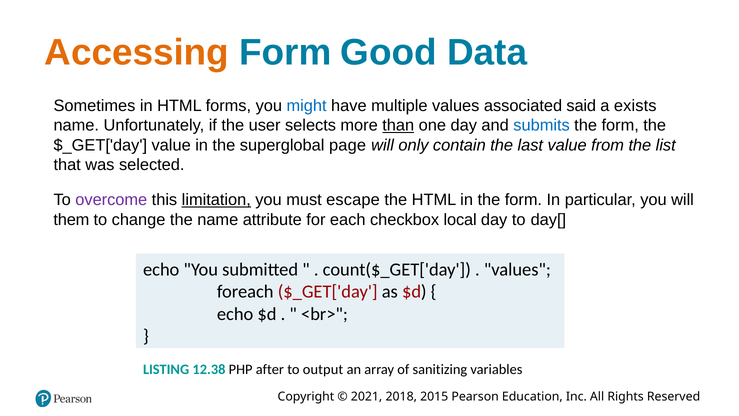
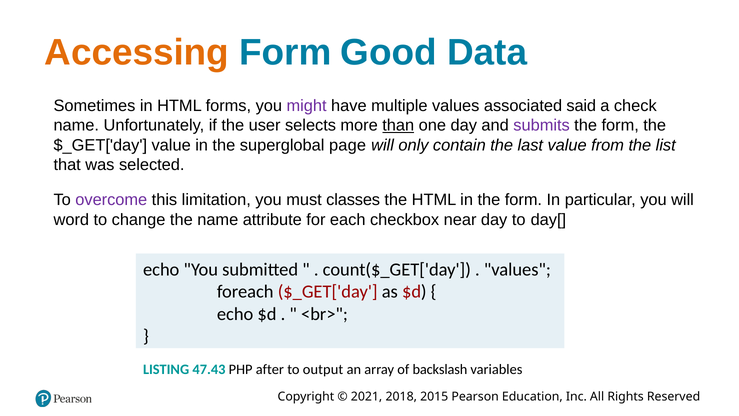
might colour: blue -> purple
exists: exists -> check
submits colour: blue -> purple
limitation underline: present -> none
escape: escape -> classes
them: them -> word
local: local -> near
12.38: 12.38 -> 47.43
sanitizing: sanitizing -> backslash
